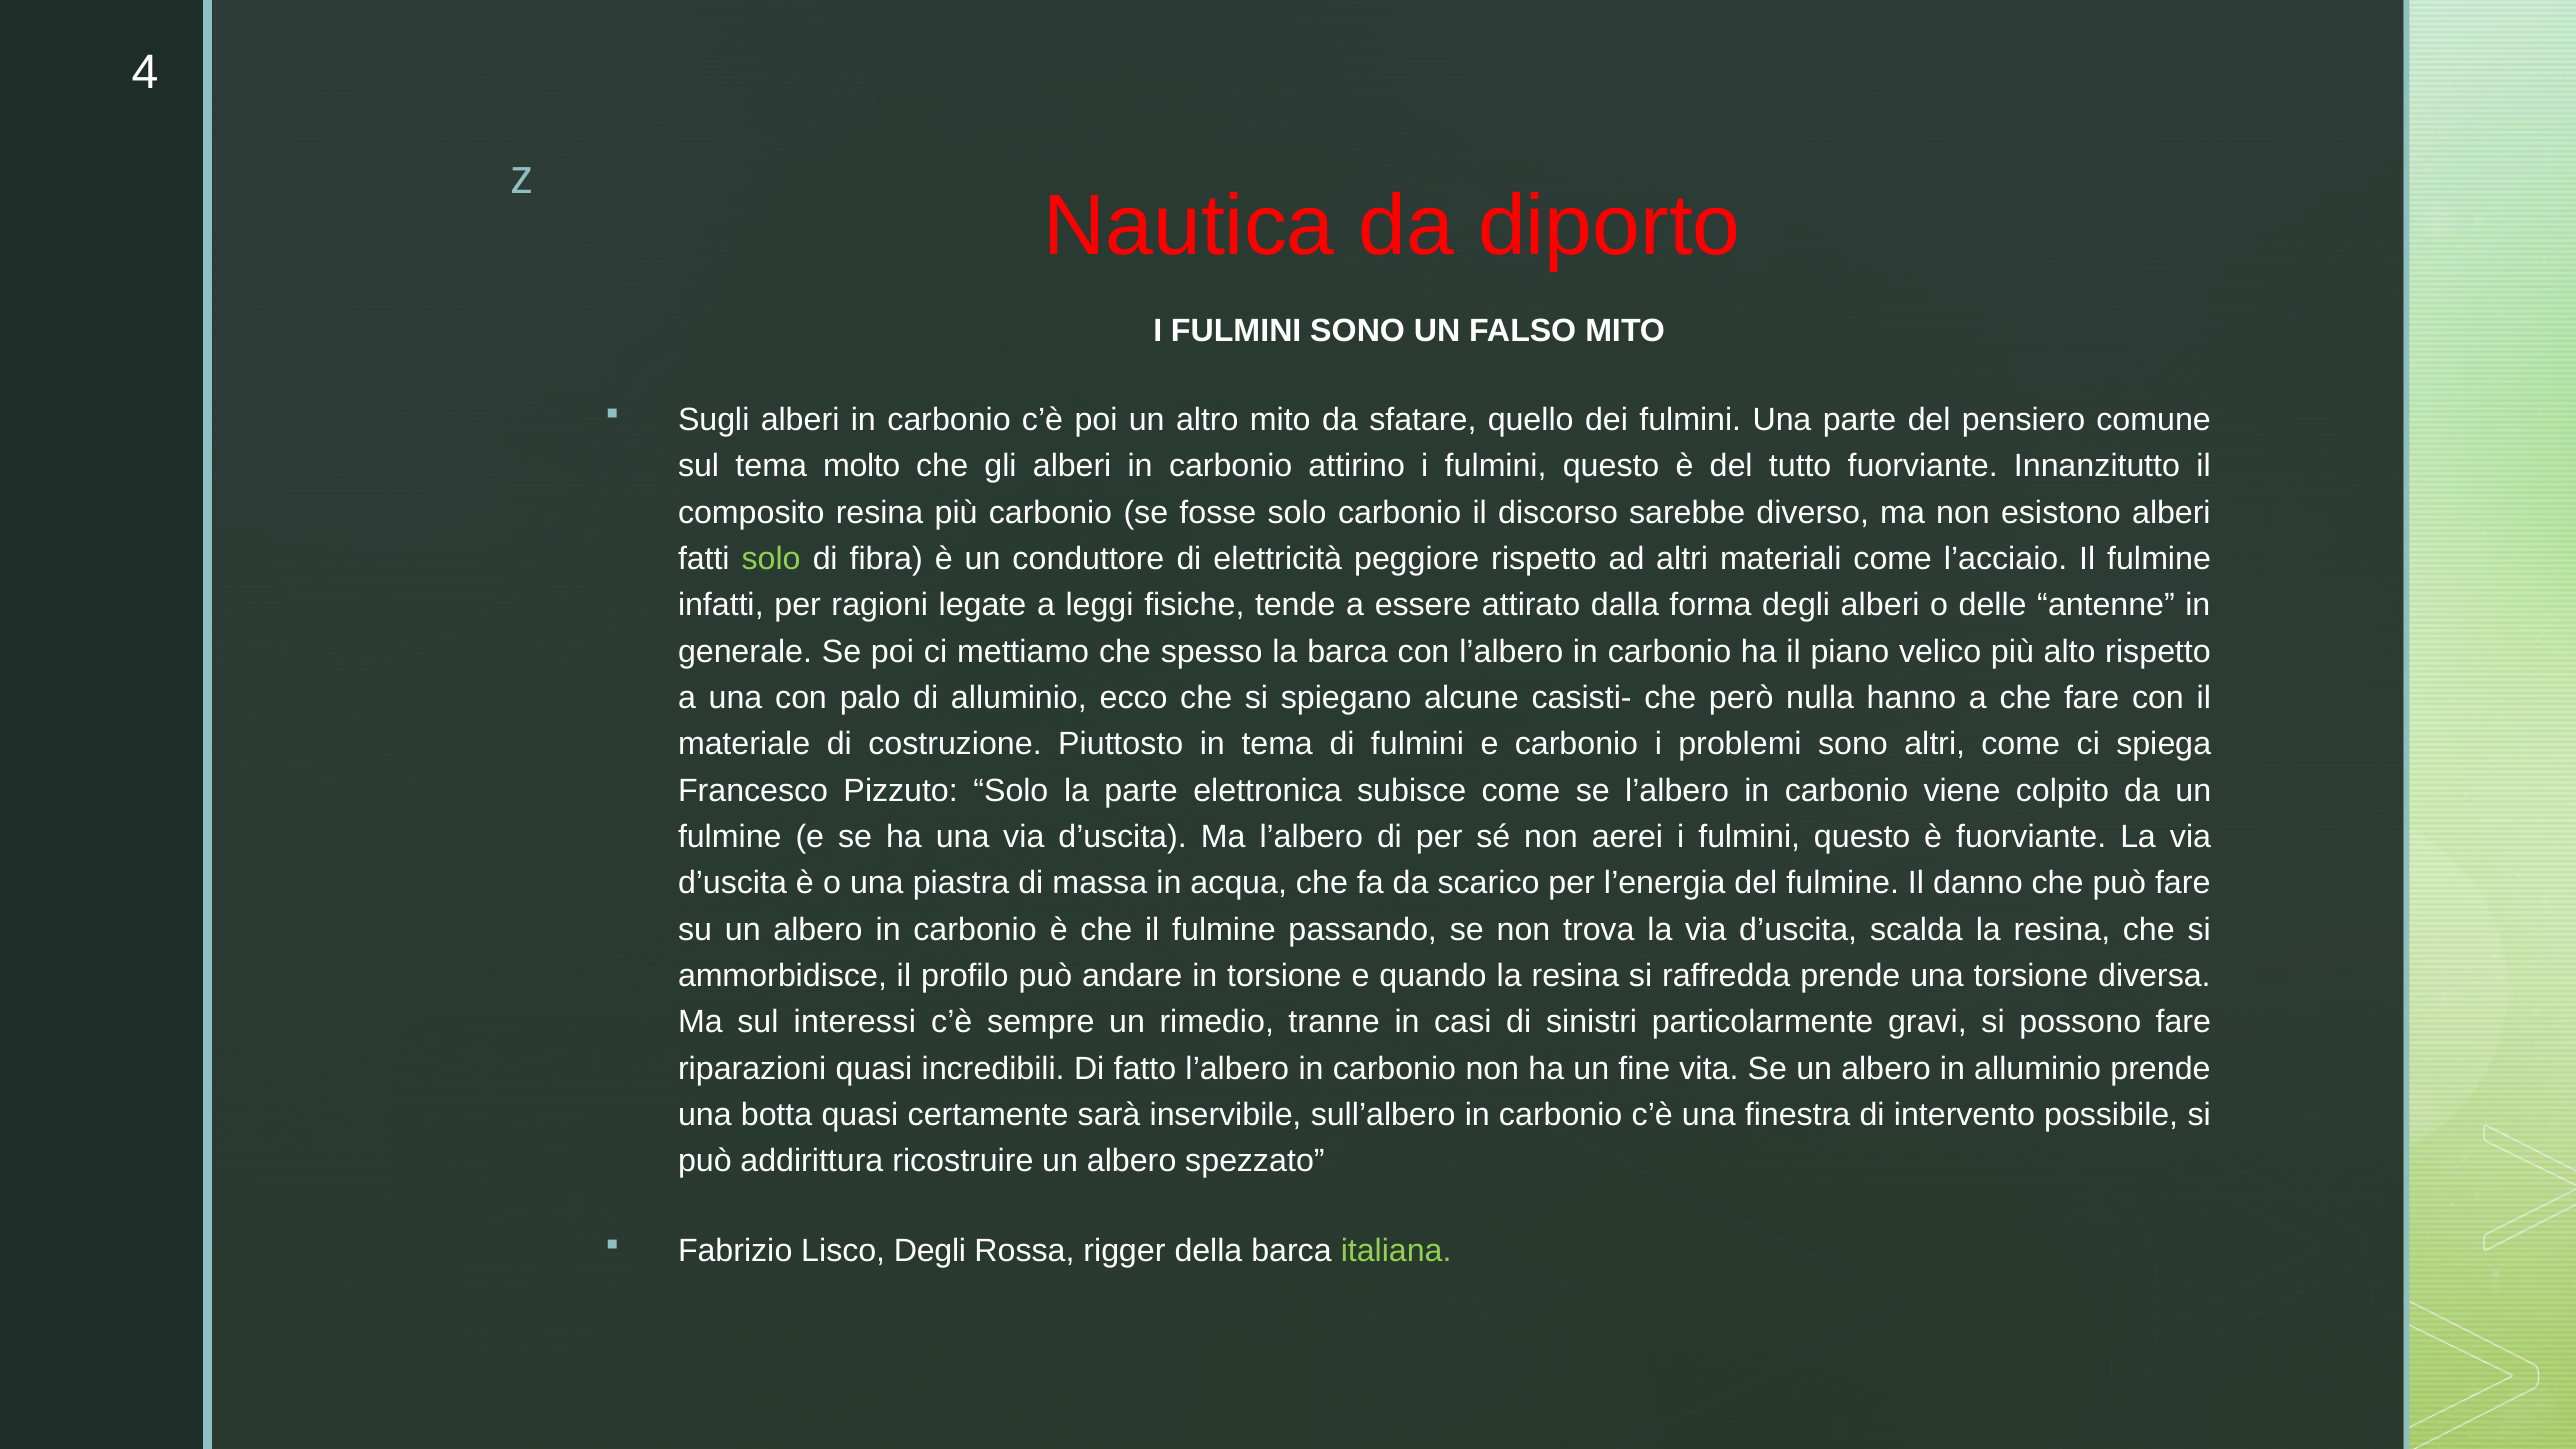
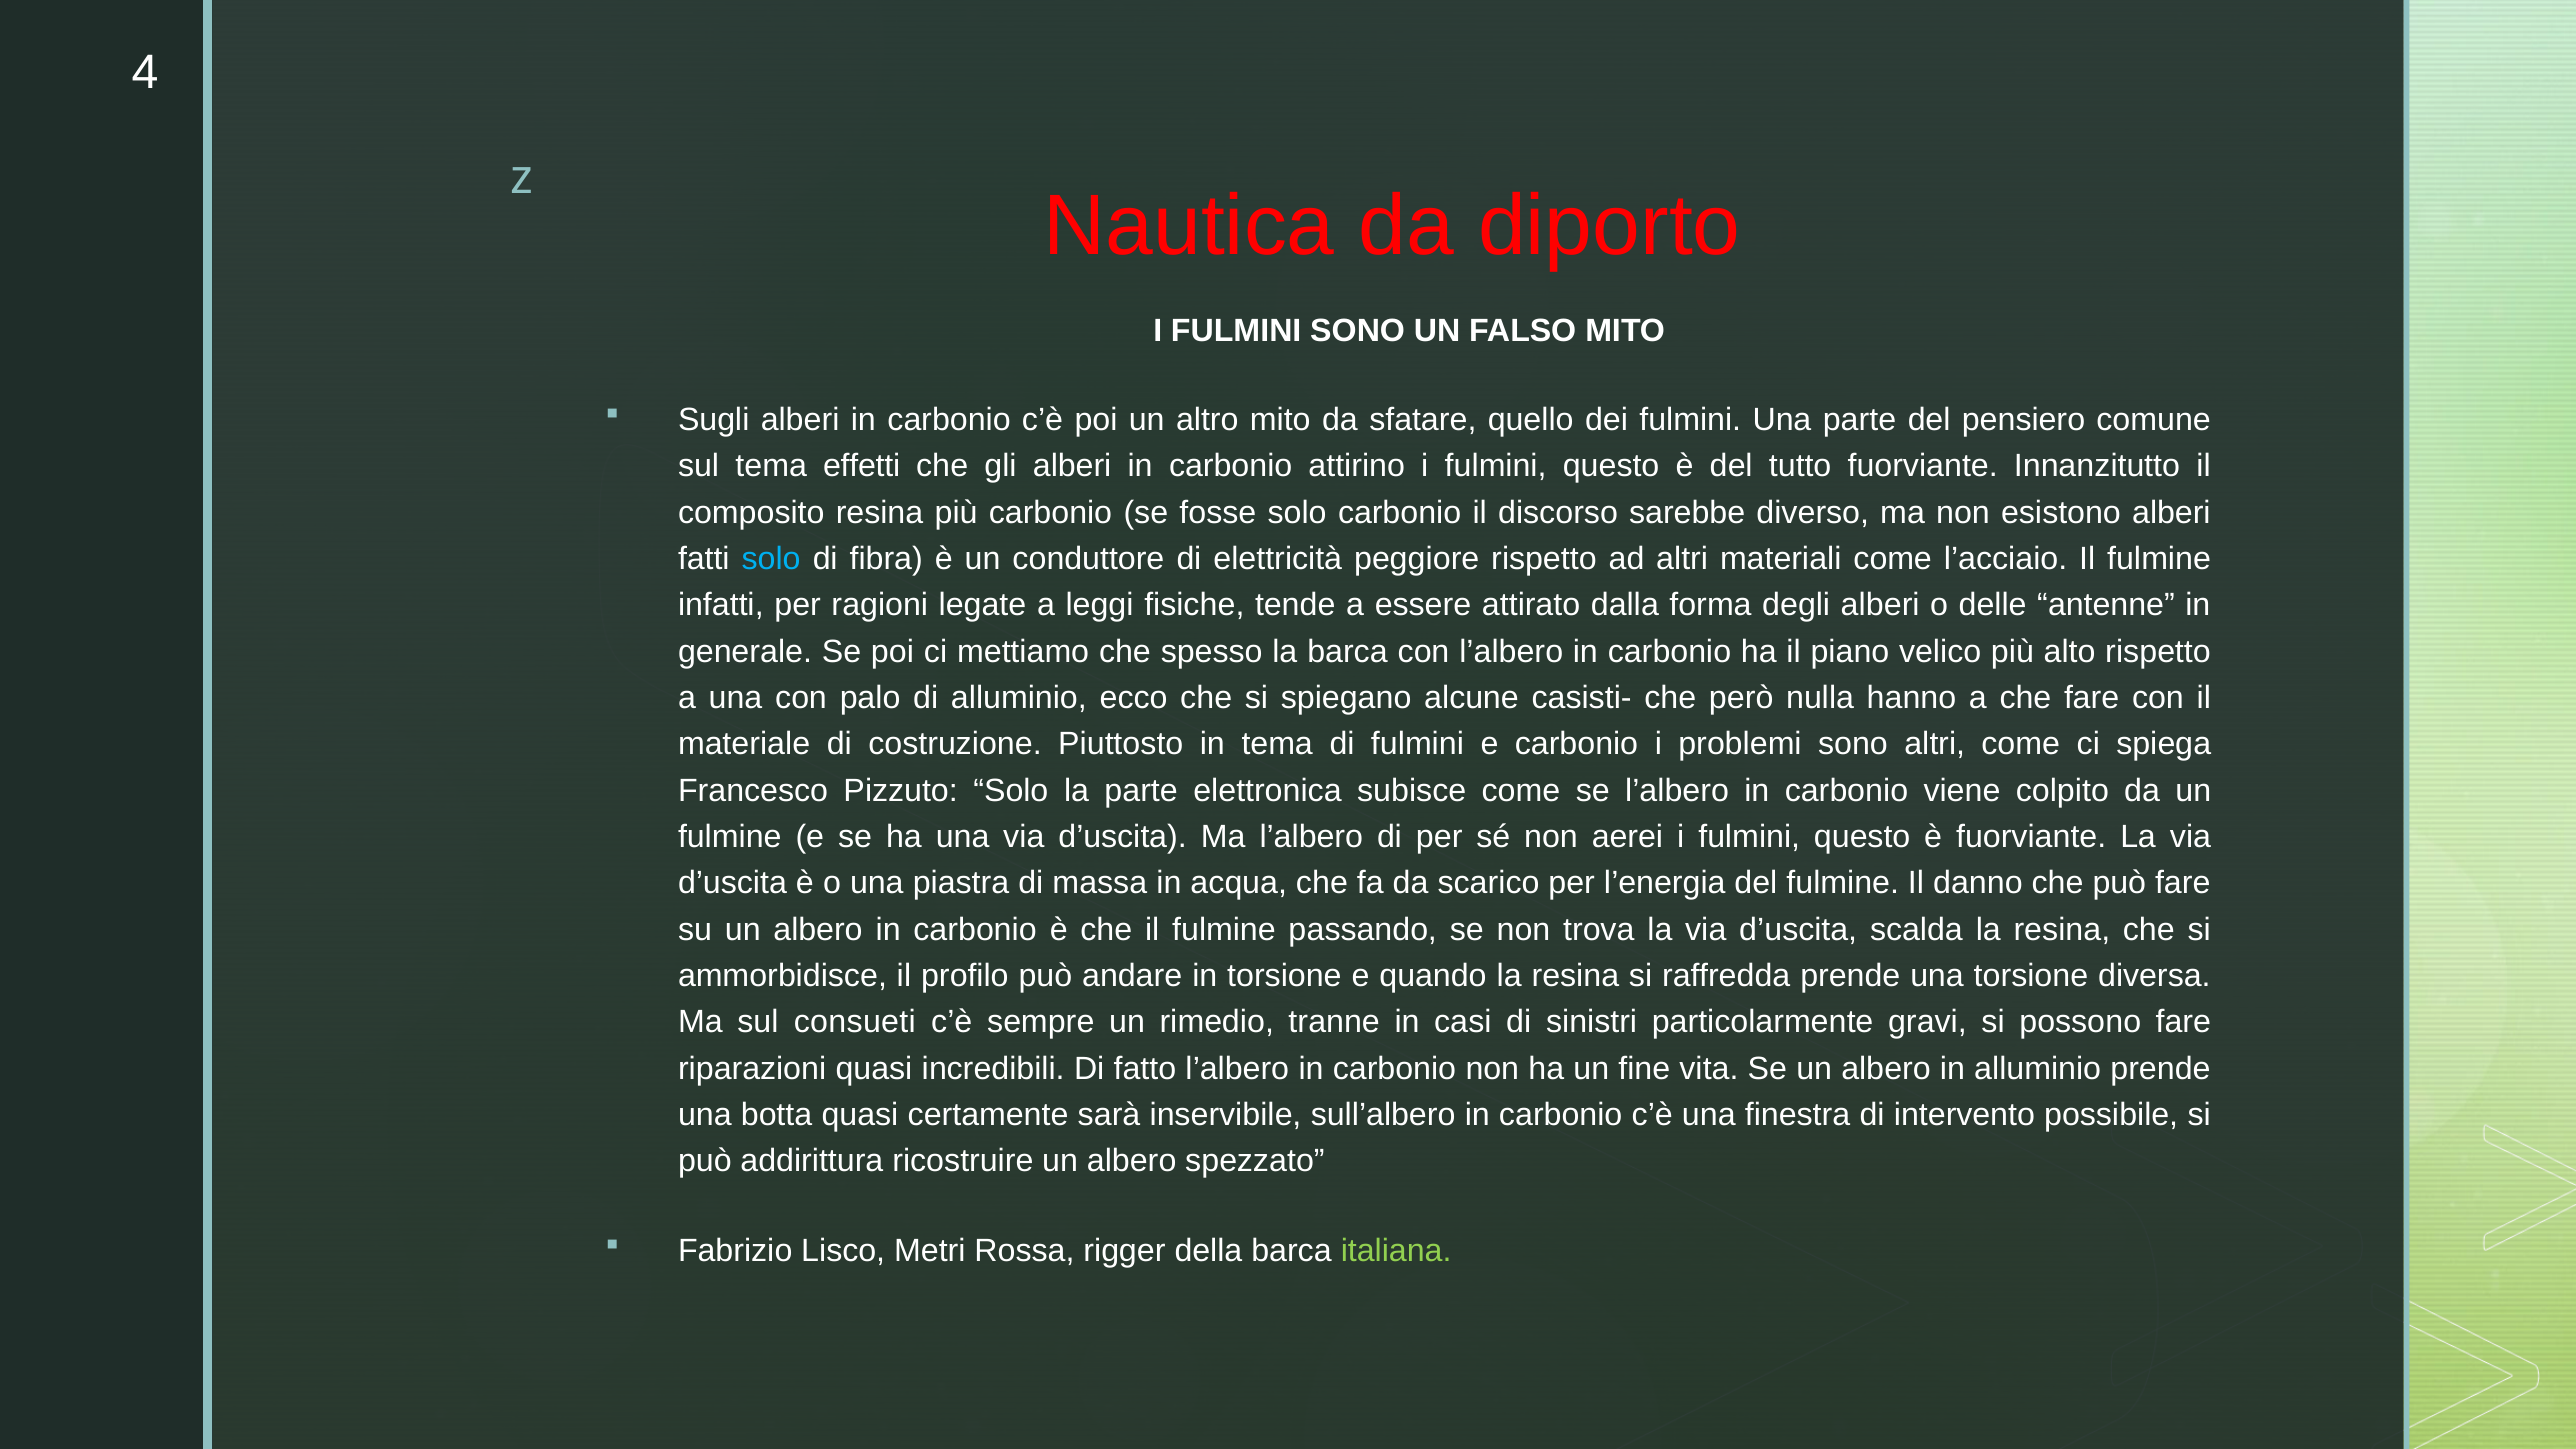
molto: molto -> effetti
solo at (771, 559) colour: light green -> light blue
interessi: interessi -> consueti
Lisco Degli: Degli -> Metri
